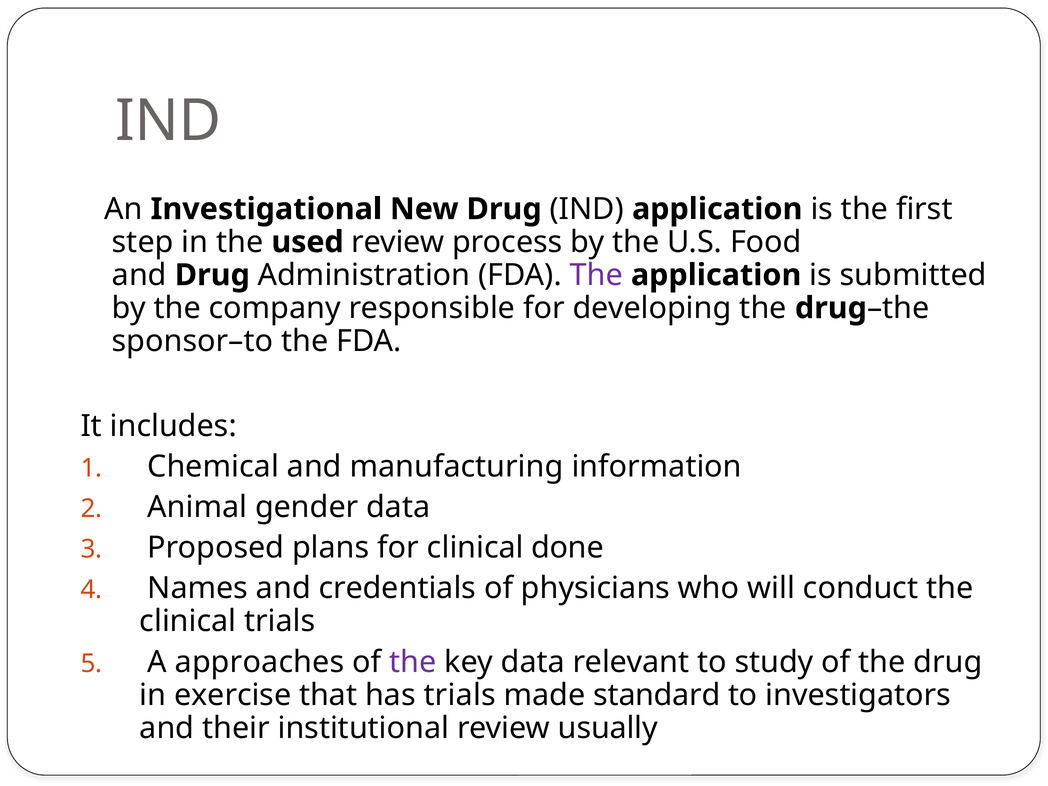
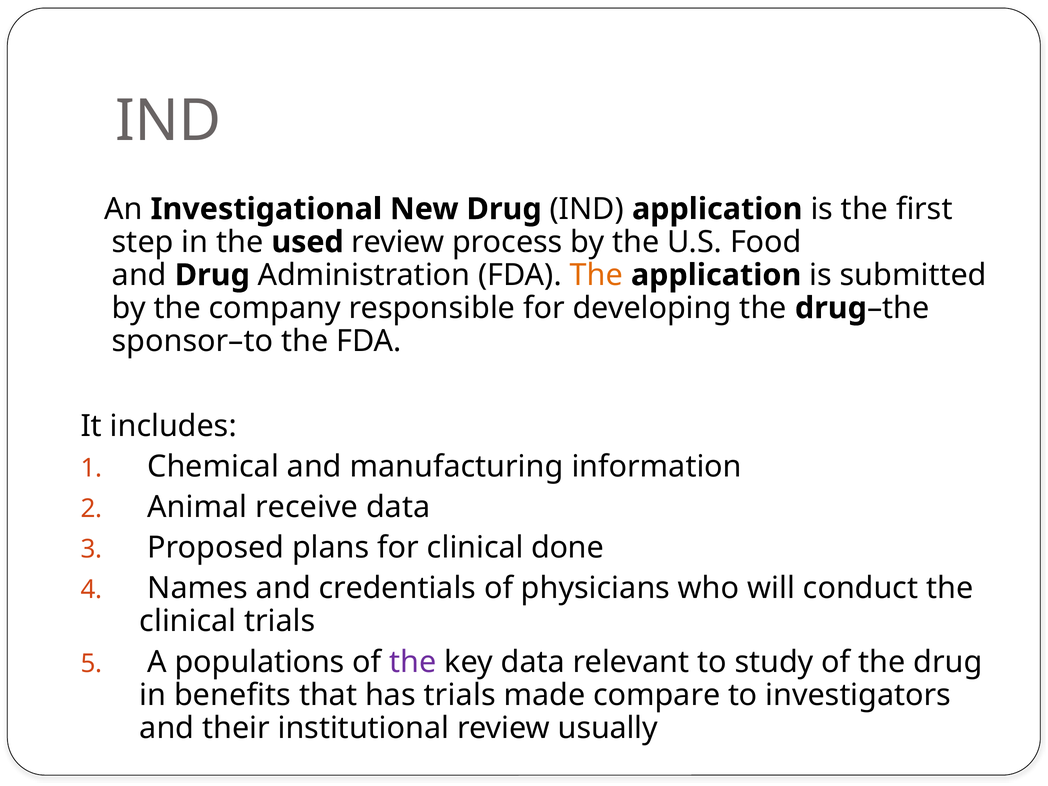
The at (596, 275) colour: purple -> orange
gender: gender -> receive
approaches: approaches -> populations
exercise: exercise -> benefits
standard: standard -> compare
